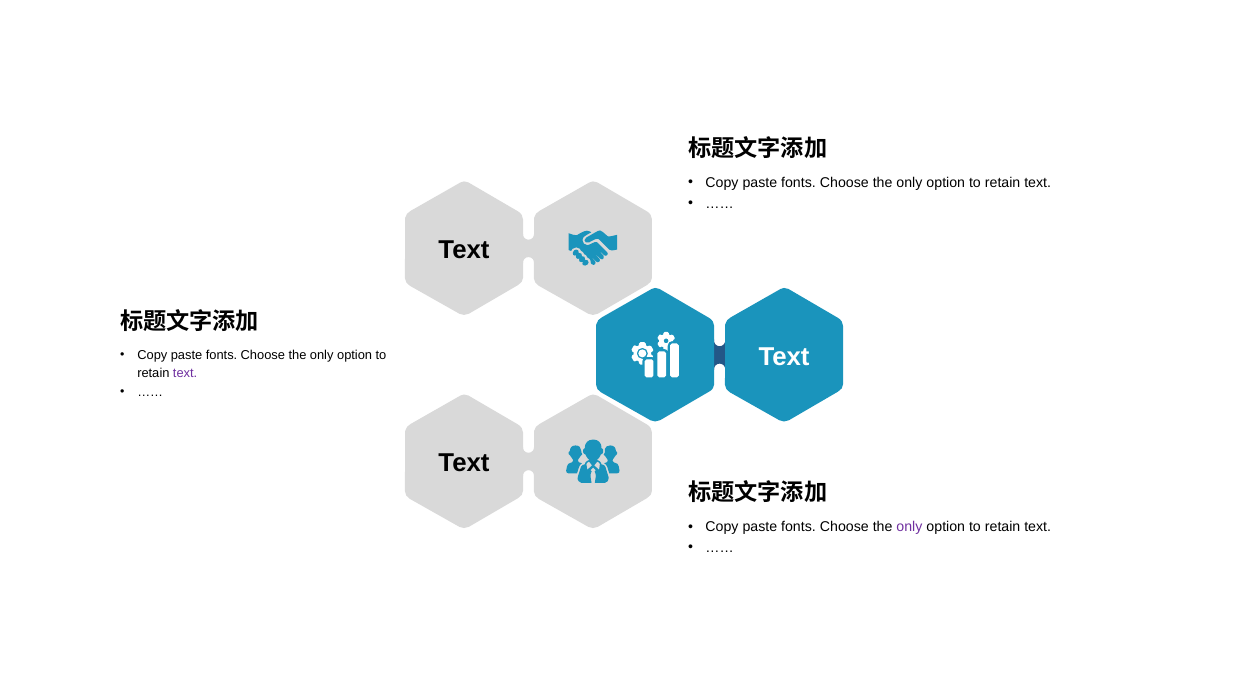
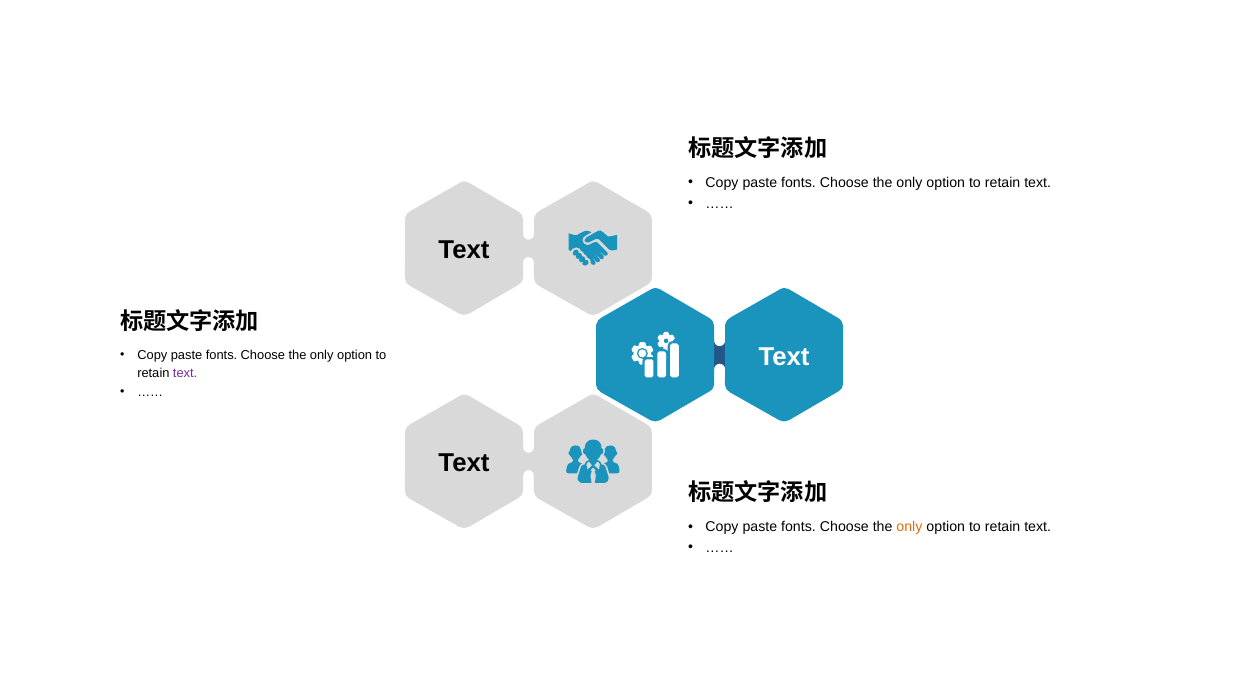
only at (909, 527) colour: purple -> orange
